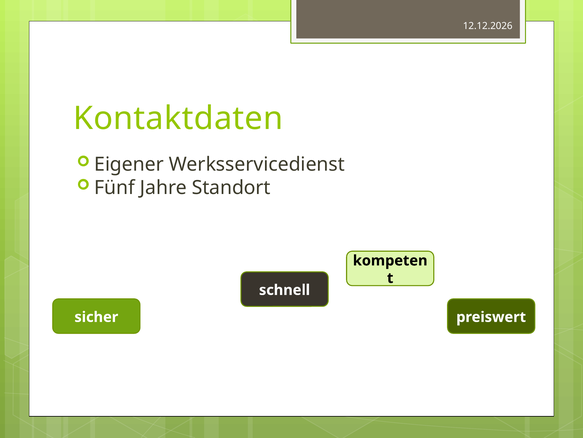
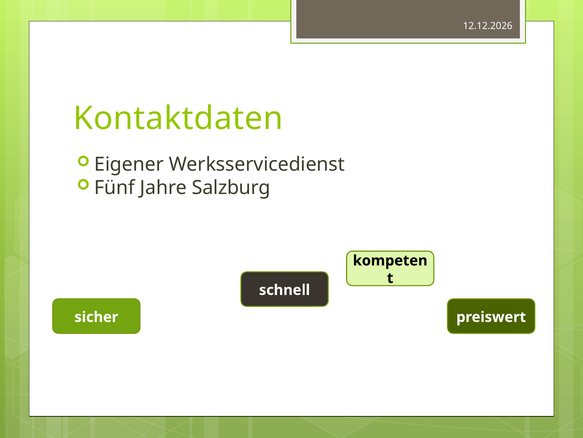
Standort: Standort -> Salzburg
